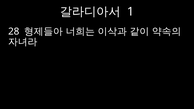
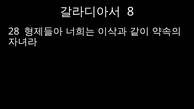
1: 1 -> 8
